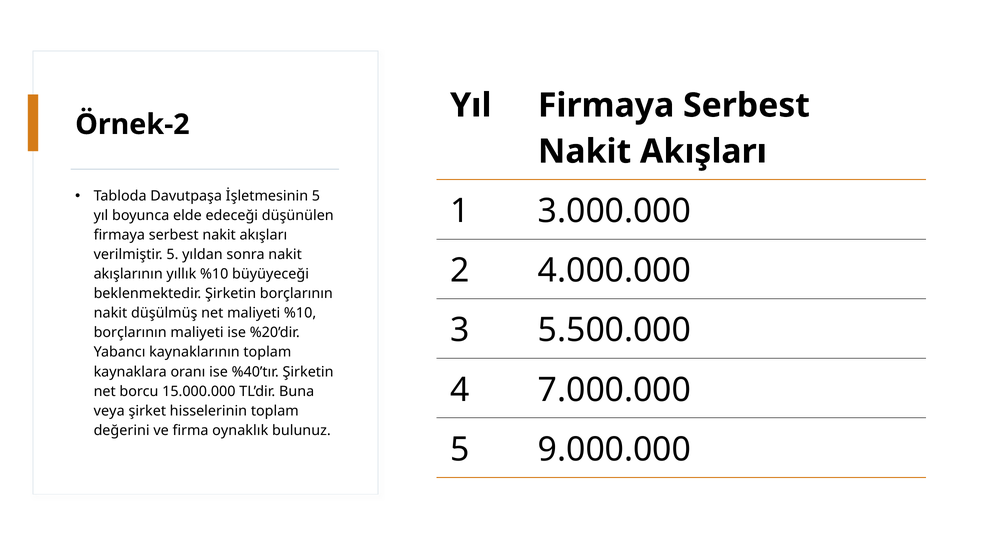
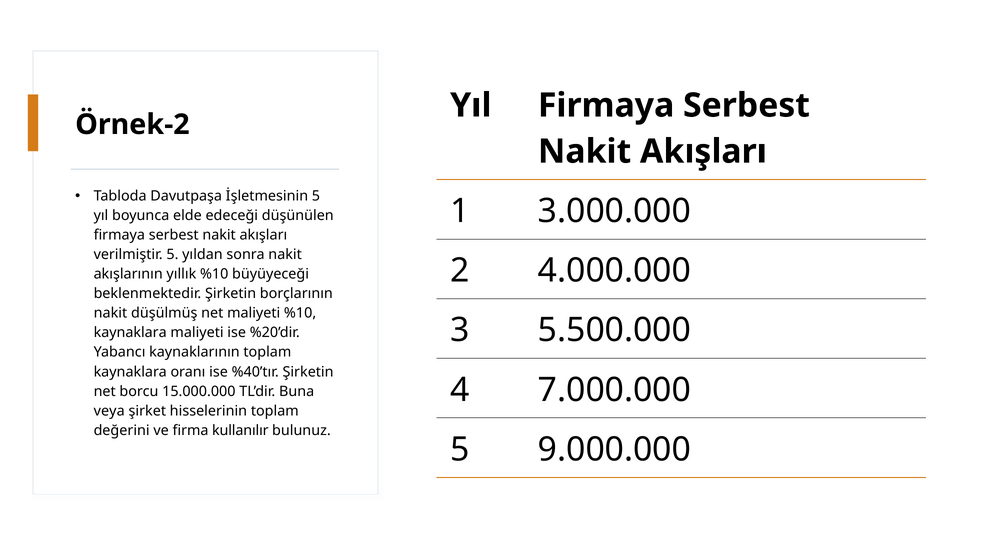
borçlarının at (130, 333): borçlarının -> kaynaklara
oynaklık: oynaklık -> kullanılır
